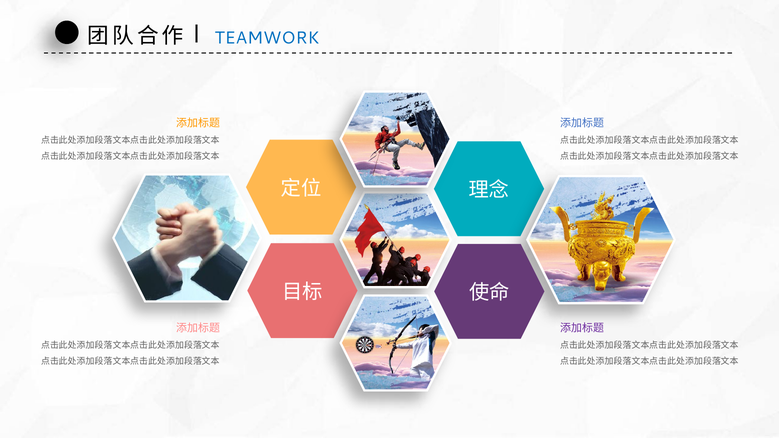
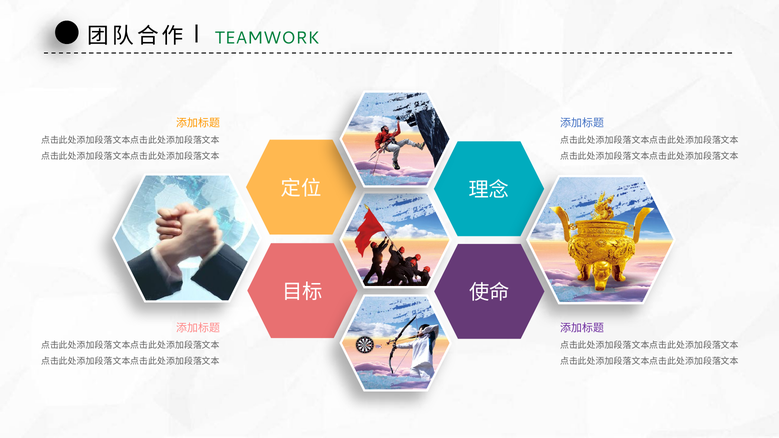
TEAMWORK colour: blue -> green
